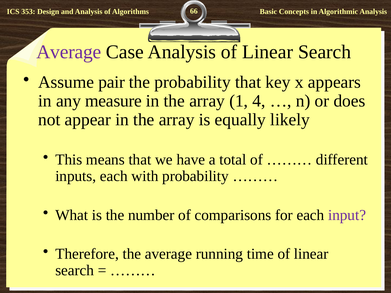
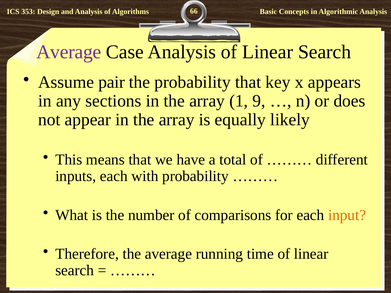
measure: measure -> sections
4: 4 -> 9
input colour: purple -> orange
